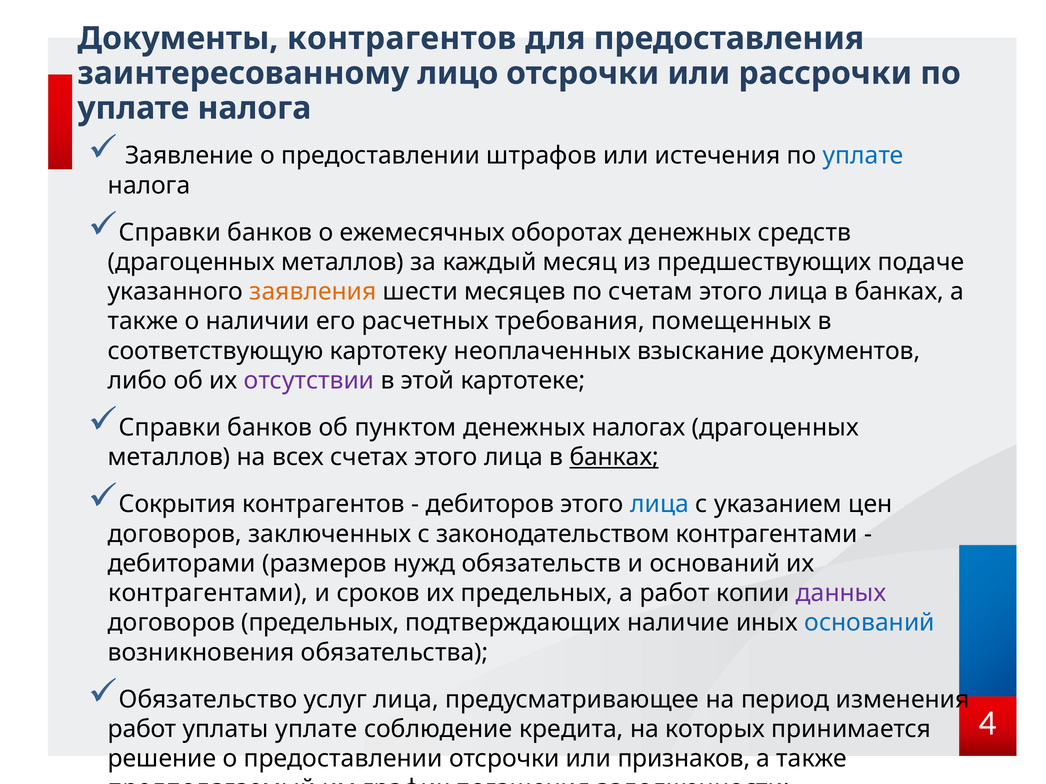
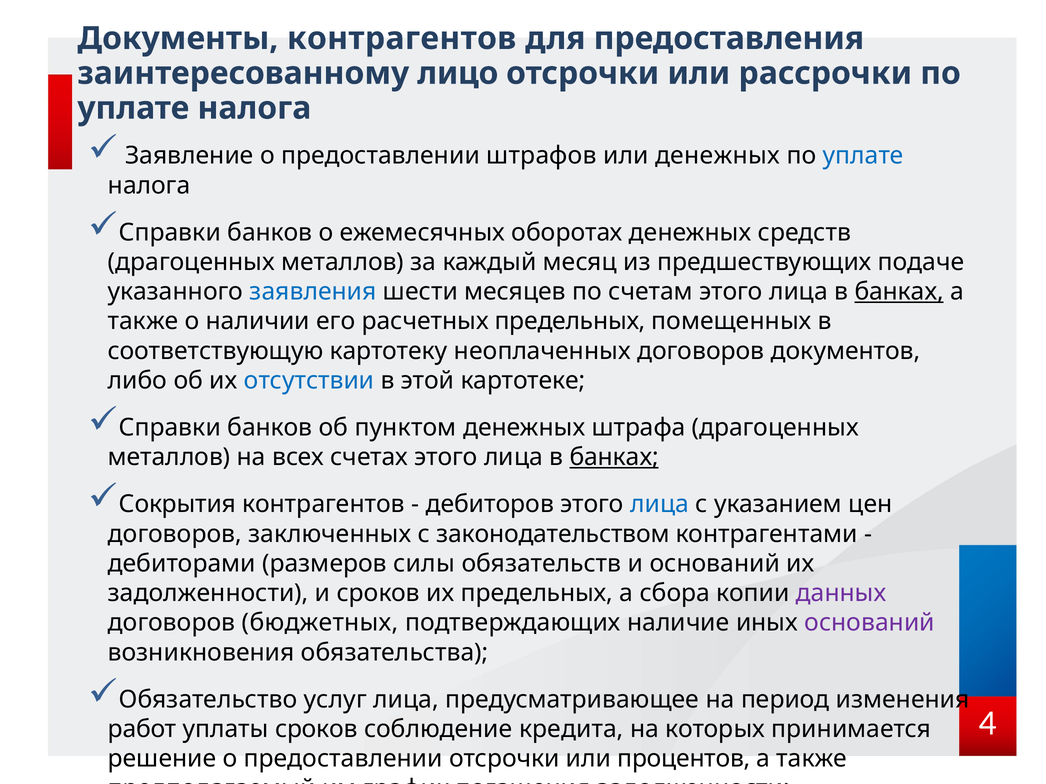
или истечения: истечения -> денежных
заявления colour: orange -> blue
банках at (899, 292) underline: none -> present
расчетных требования: требования -> предельных
неоплаченных взыскание: взыскание -> договоров
отсутствии colour: purple -> blue
налогах: налогах -> штрафа
нужд: нужд -> силы
контрагентами at (208, 594): контрагентами -> задолженности
а работ: работ -> сбора
договоров предельных: предельных -> бюджетных
оснований at (870, 623) colour: blue -> purple
уплаты уплате: уплате -> сроков
признаков: признаков -> процентов
